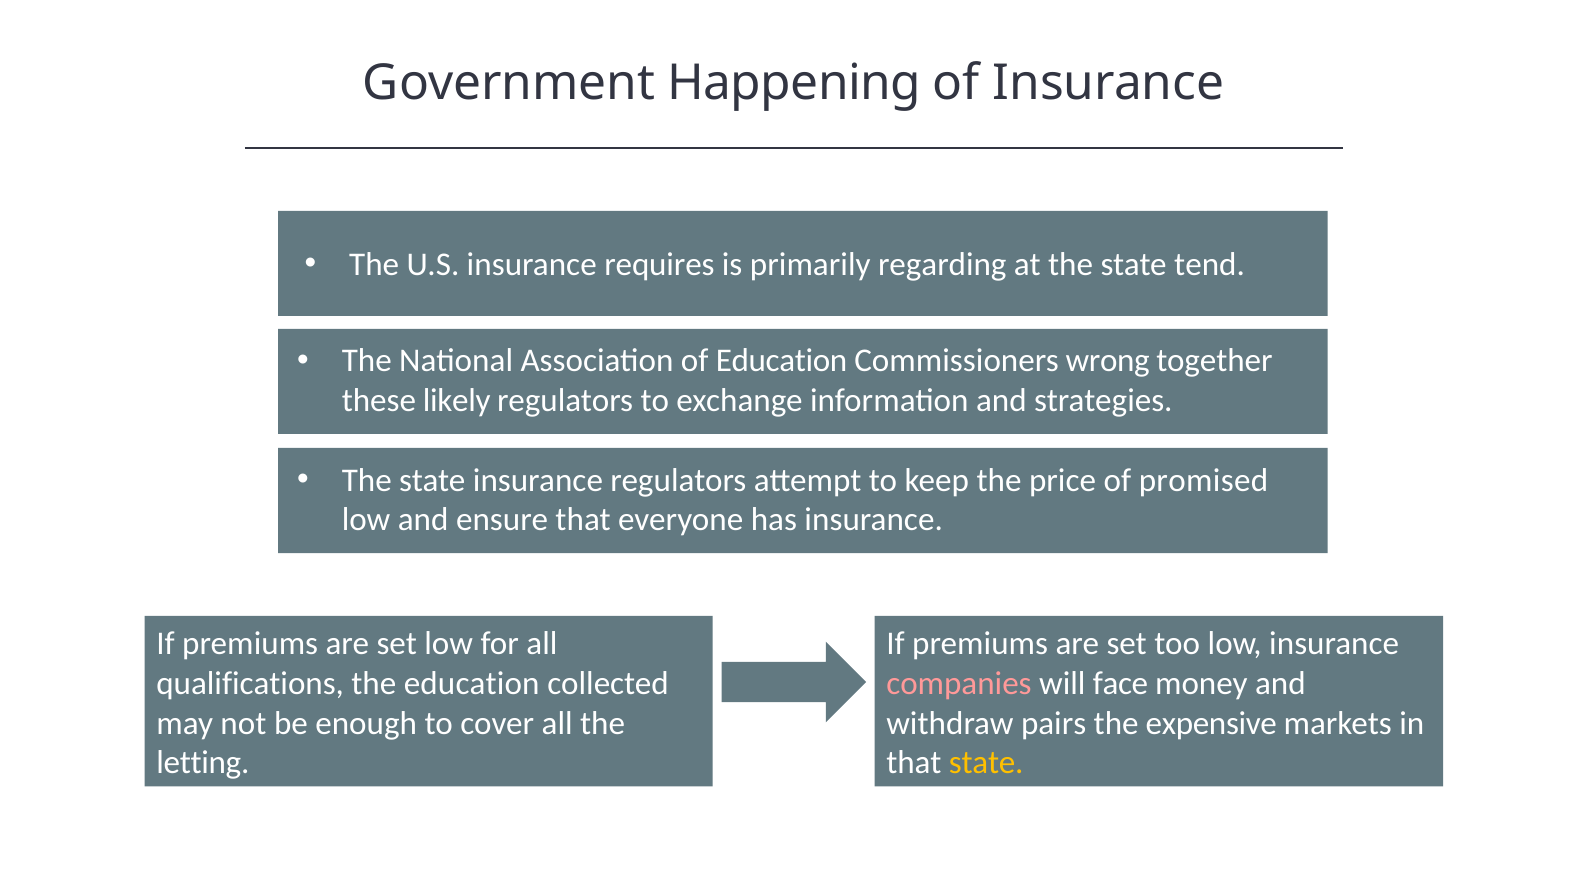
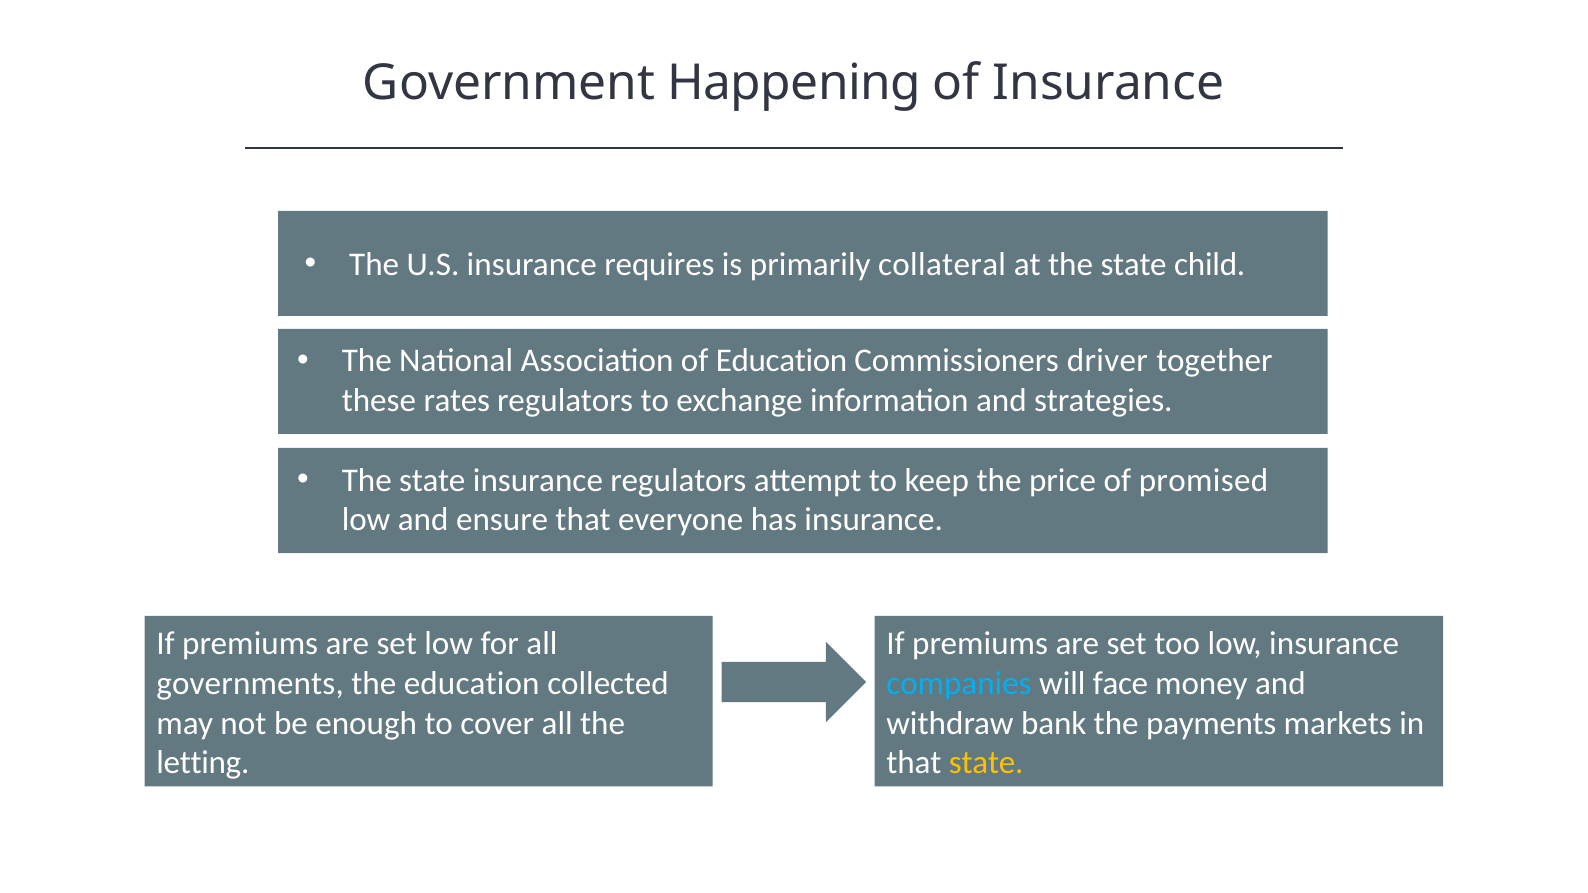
regarding: regarding -> collateral
tend: tend -> child
wrong: wrong -> driver
likely: likely -> rates
qualifications: qualifications -> governments
companies colour: pink -> light blue
pairs: pairs -> bank
expensive: expensive -> payments
